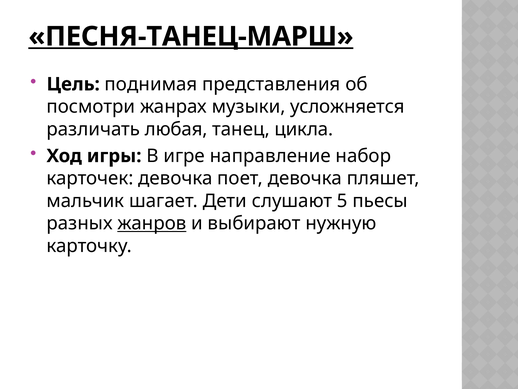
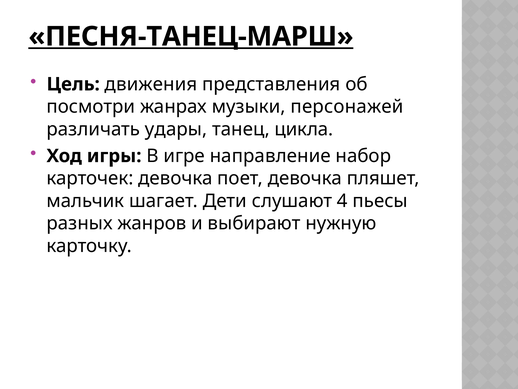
поднимая: поднимая -> движения
усложняется: усложняется -> персонажей
любая: любая -> удары
5: 5 -> 4
жанров underline: present -> none
